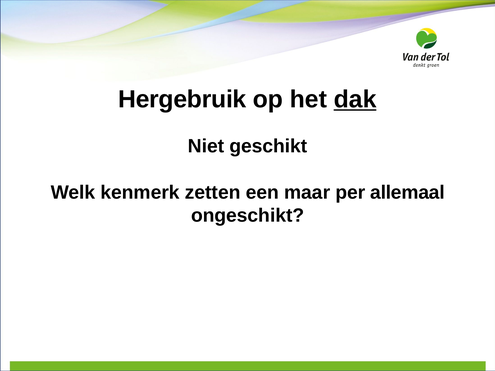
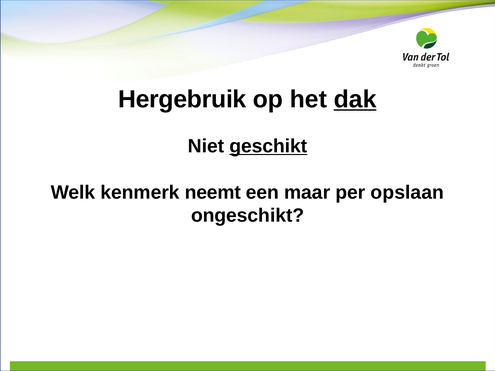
geschikt underline: none -> present
zetten: zetten -> neemt
allemaal: allemaal -> opslaan
